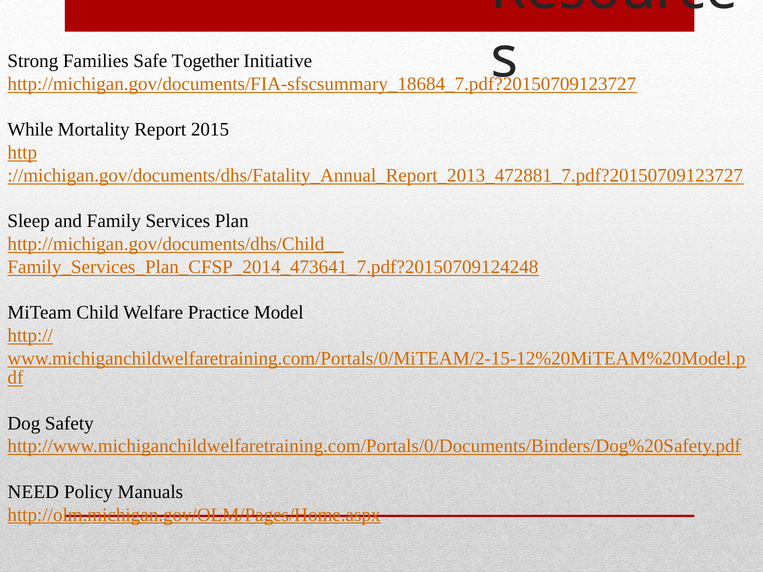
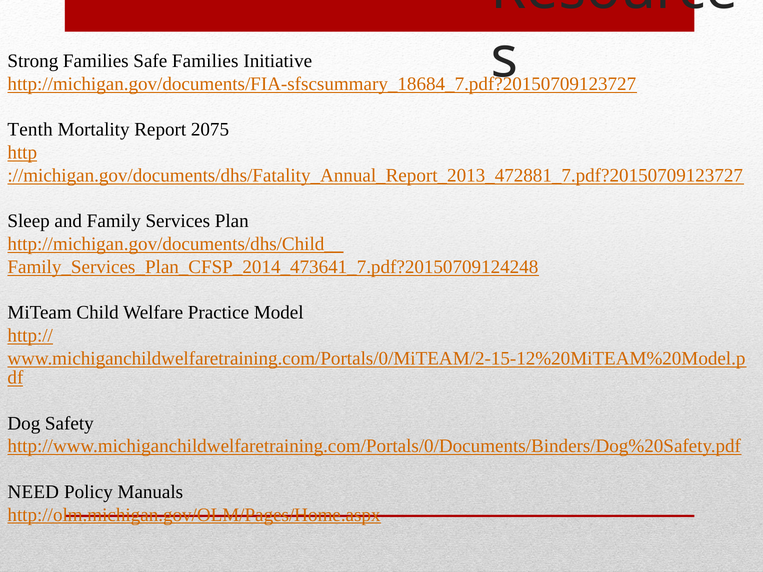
Safe Together: Together -> Families
While: While -> Tenth
2015: 2015 -> 2075
